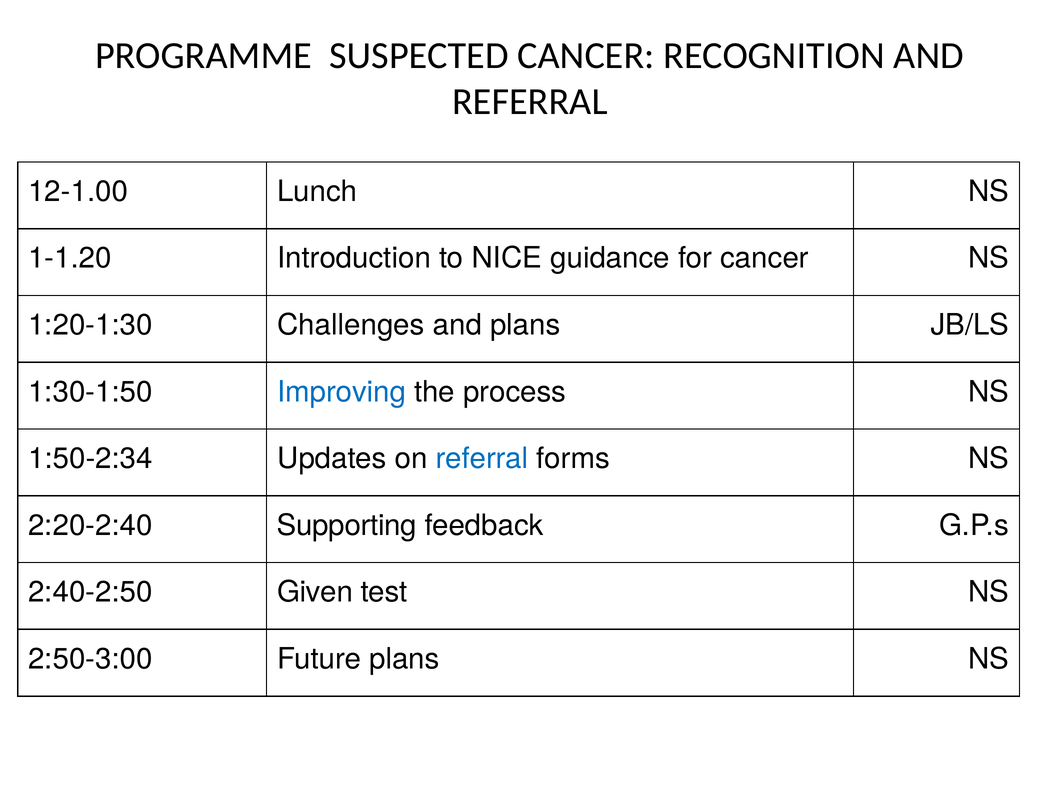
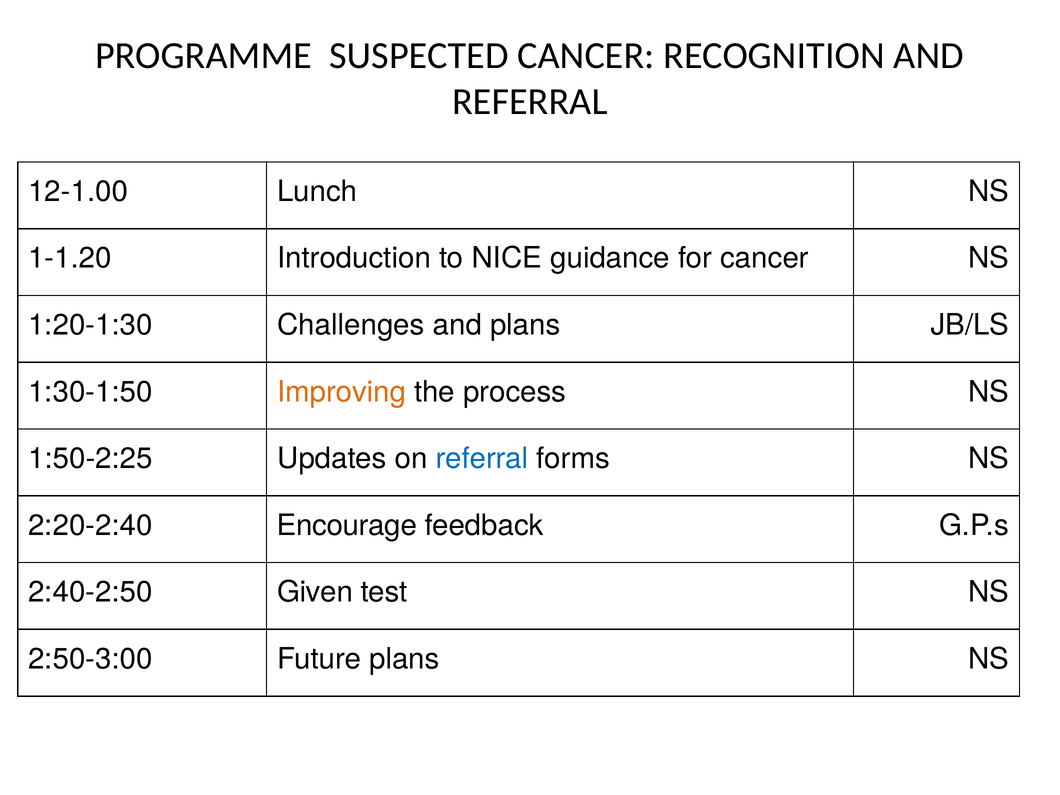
Improving colour: blue -> orange
1:50-2:34: 1:50-2:34 -> 1:50-2:25
Supporting: Supporting -> Encourage
